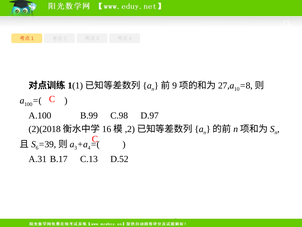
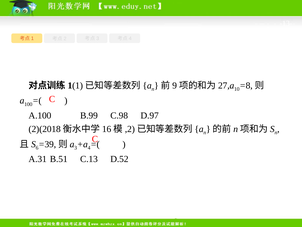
B.17: B.17 -> B.51
